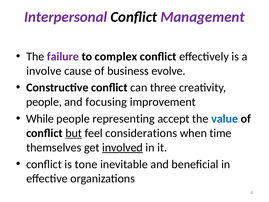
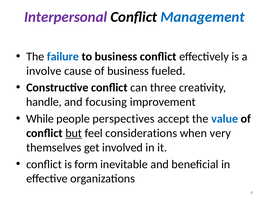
Management colour: purple -> blue
failure colour: purple -> blue
to complex: complex -> business
evolve: evolve -> fueled
people at (44, 102): people -> handle
representing: representing -> perspectives
time: time -> very
involved underline: present -> none
tone: tone -> form
